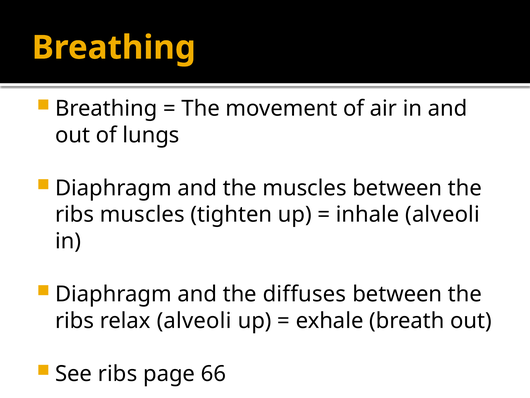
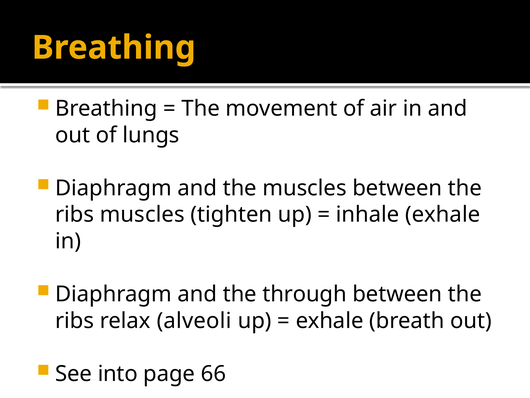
inhale alveoli: alveoli -> exhale
diffuses: diffuses -> through
See ribs: ribs -> into
